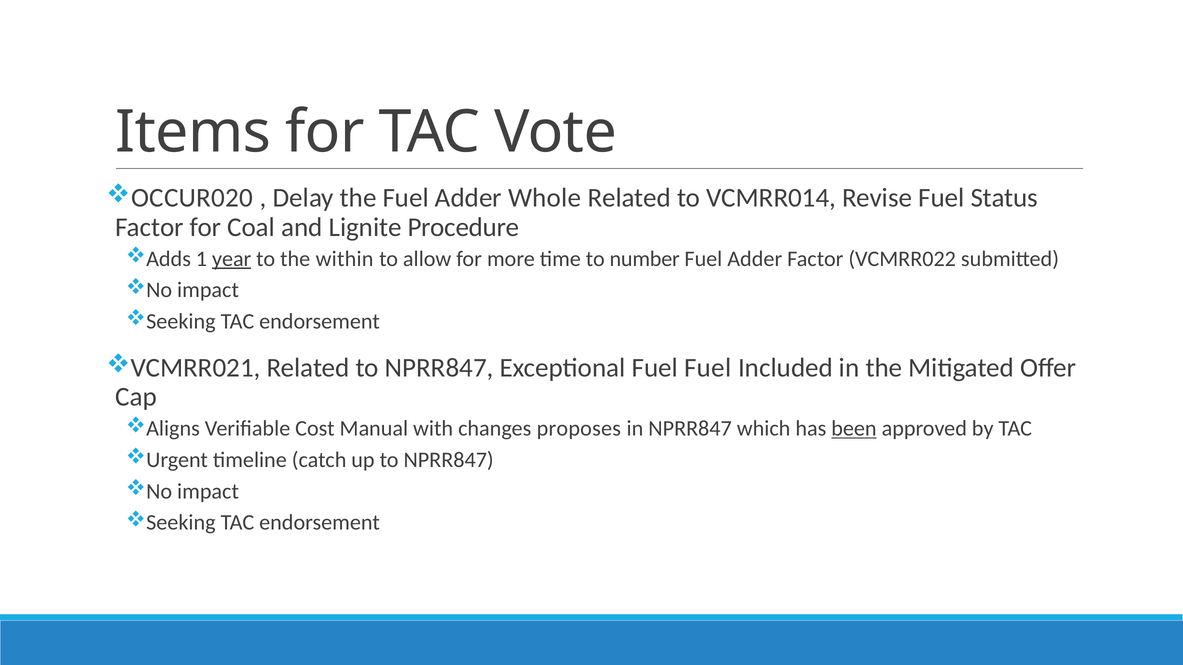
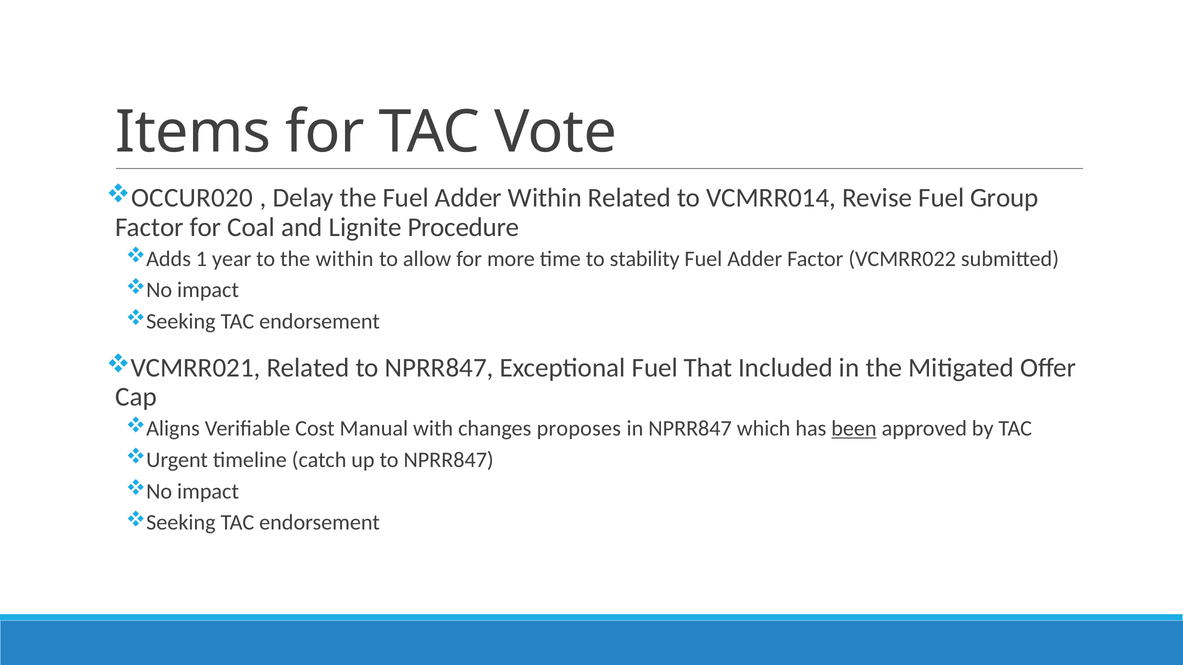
Adder Whole: Whole -> Within
Status: Status -> Group
year underline: present -> none
number: number -> stability
Fuel Fuel: Fuel -> That
